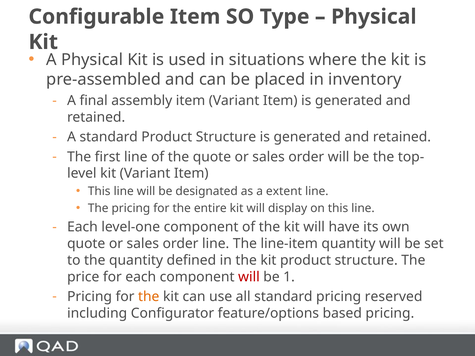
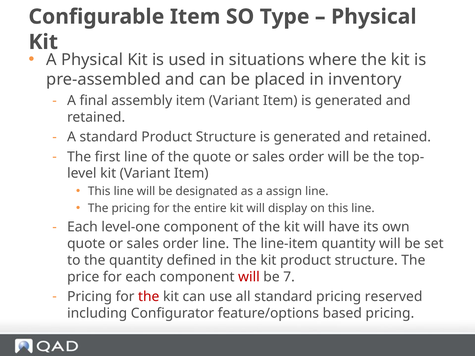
extent: extent -> assign
1: 1 -> 7
the at (149, 297) colour: orange -> red
